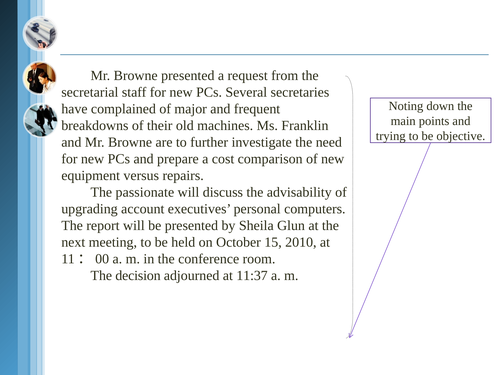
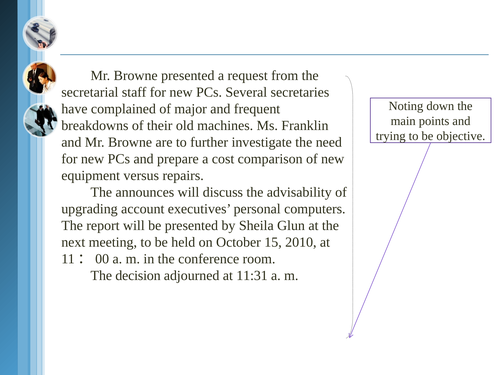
passionate: passionate -> announces
11:37: 11:37 -> 11:31
